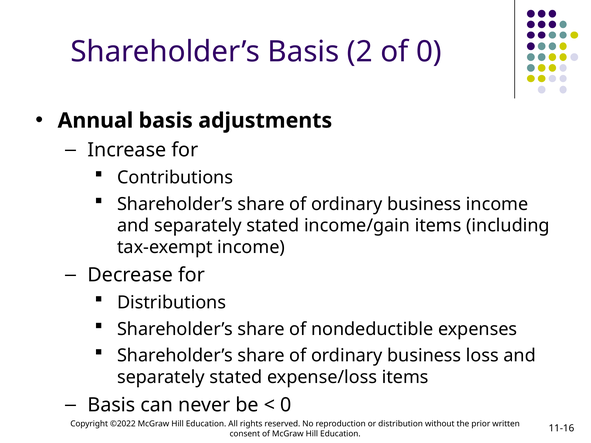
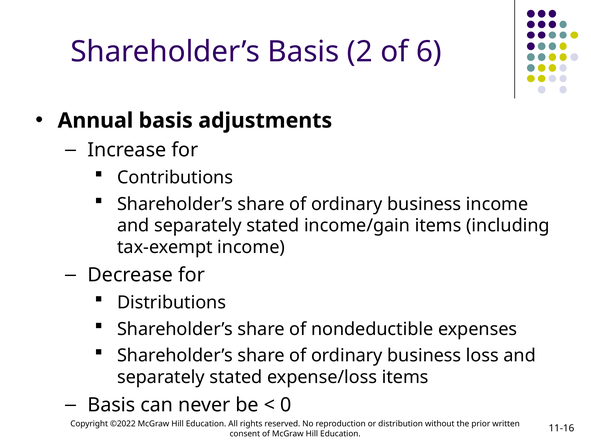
of 0: 0 -> 6
